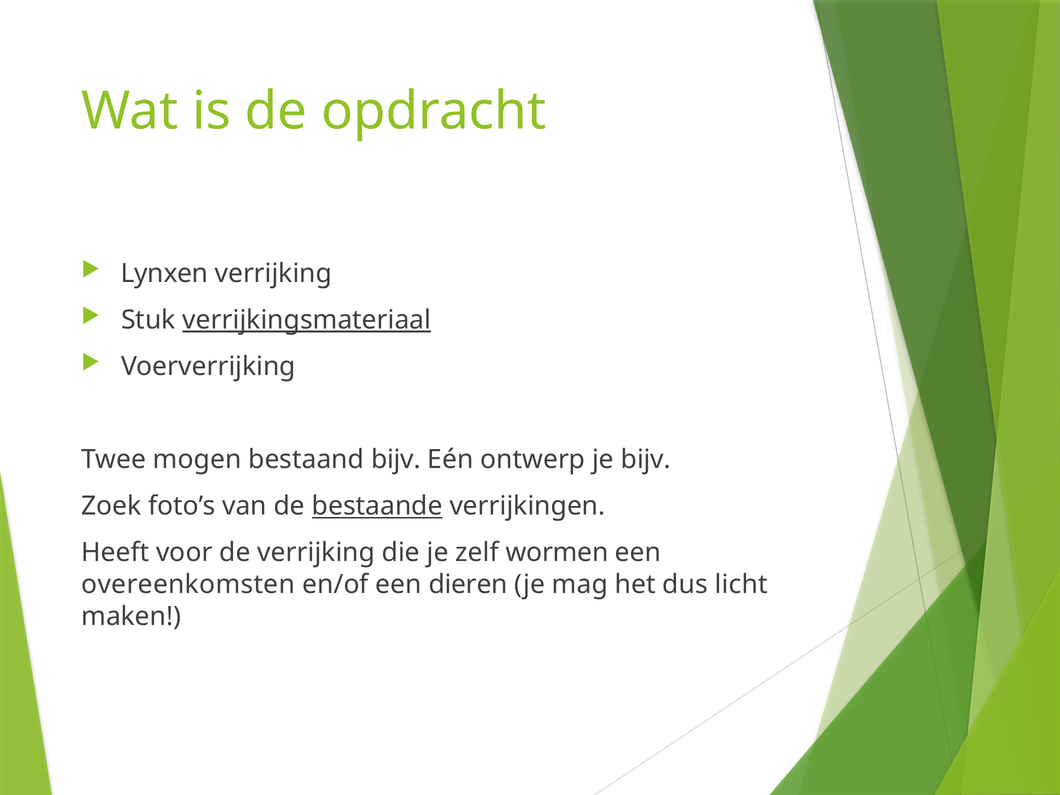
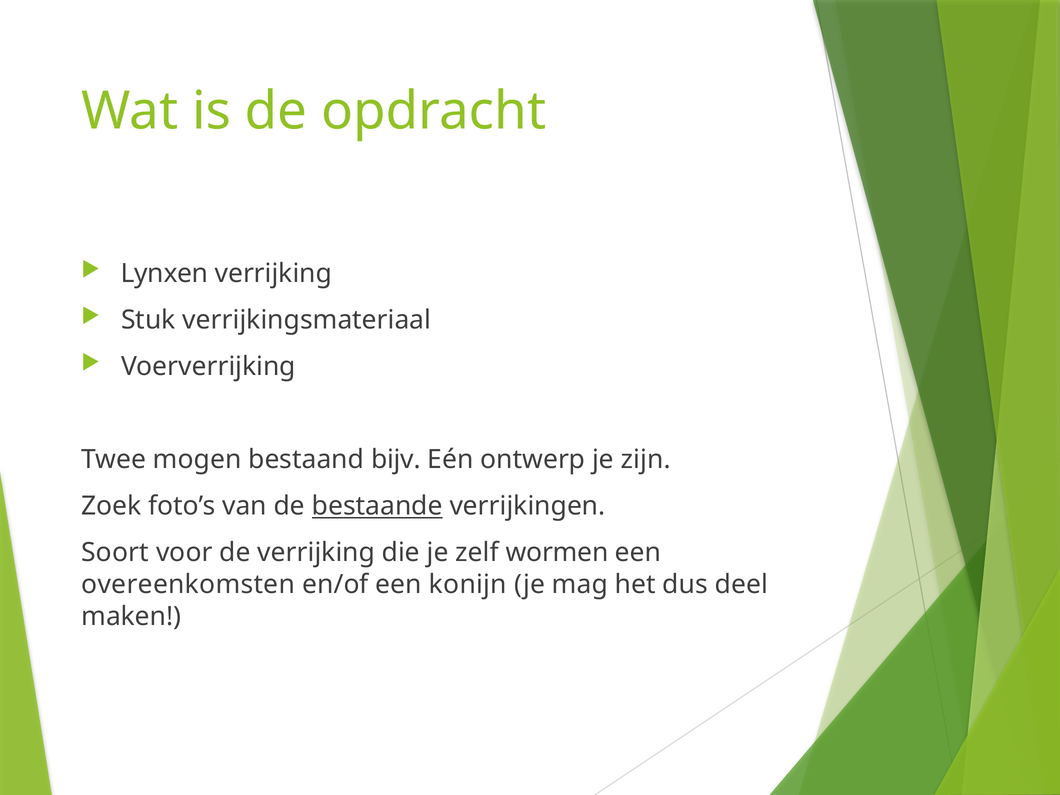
verrijkingsmateriaal underline: present -> none
je bijv: bijv -> zijn
Heeft: Heeft -> Soort
dieren: dieren -> konijn
licht: licht -> deel
